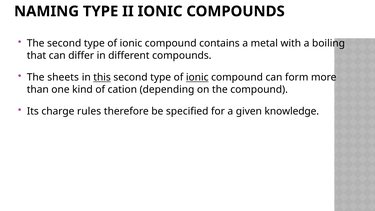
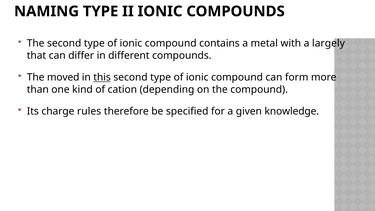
boiling: boiling -> largely
sheets: sheets -> moved
ionic at (197, 77) underline: present -> none
